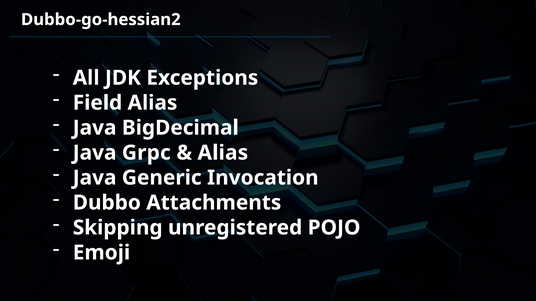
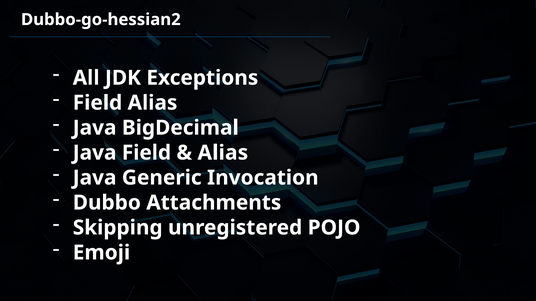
Java Grpc: Grpc -> Field
